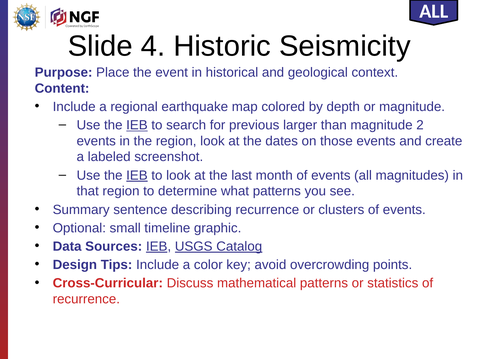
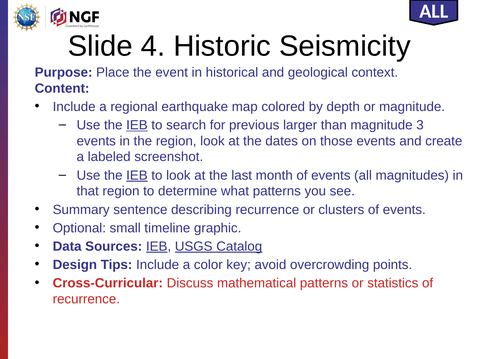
2: 2 -> 3
